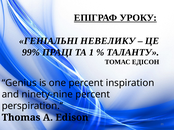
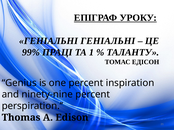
ГЕНІАЛЬНІ НЕВЕЛИКУ: НЕВЕЛИКУ -> ГЕНІАЛЬНІ
